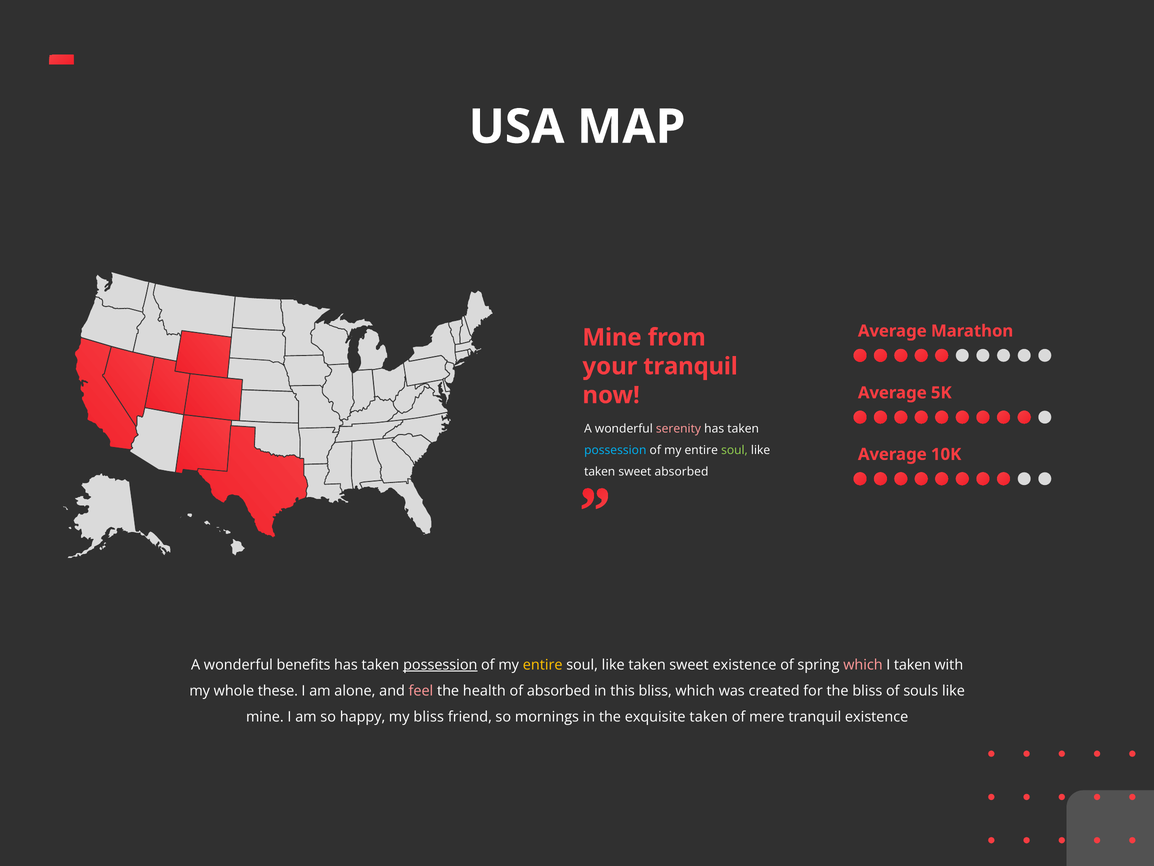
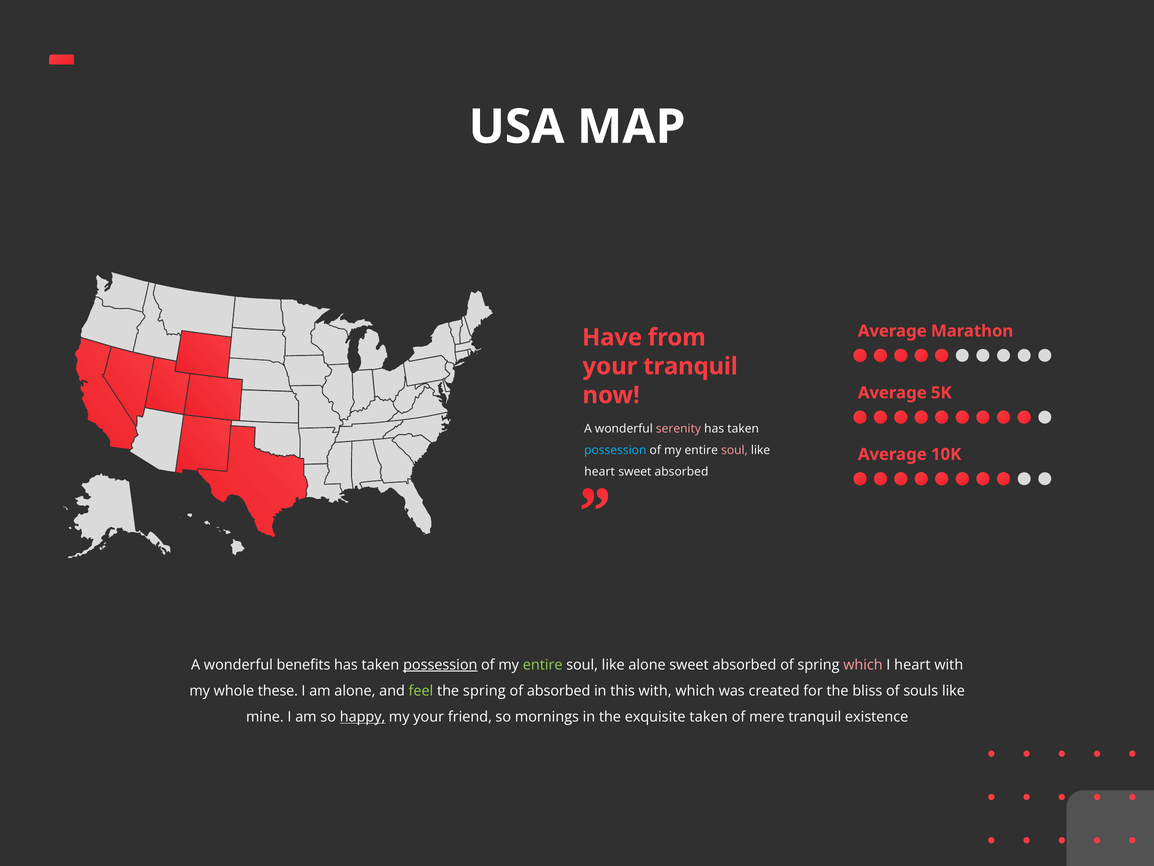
Mine at (612, 337): Mine -> Have
soul at (734, 450) colour: light green -> pink
taken at (600, 472): taken -> heart
entire at (543, 665) colour: yellow -> light green
taken at (647, 665): taken -> alone
existence at (744, 665): existence -> absorbed
I taken: taken -> heart
feel colour: pink -> light green
the health: health -> spring
this bliss: bliss -> with
happy underline: none -> present
my bliss: bliss -> your
